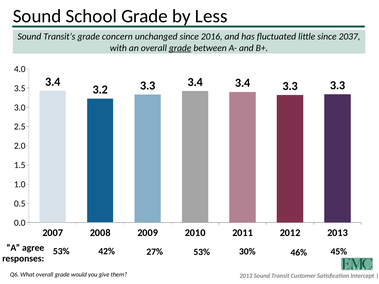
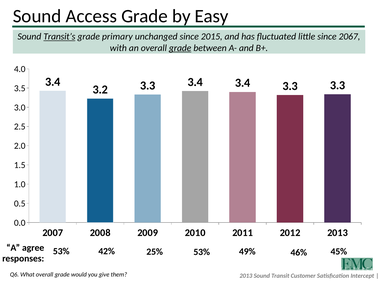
School: School -> Access
Less: Less -> Easy
Transit’s underline: none -> present
concern: concern -> primary
2016: 2016 -> 2015
2037: 2037 -> 2067
27%: 27% -> 25%
30%: 30% -> 49%
